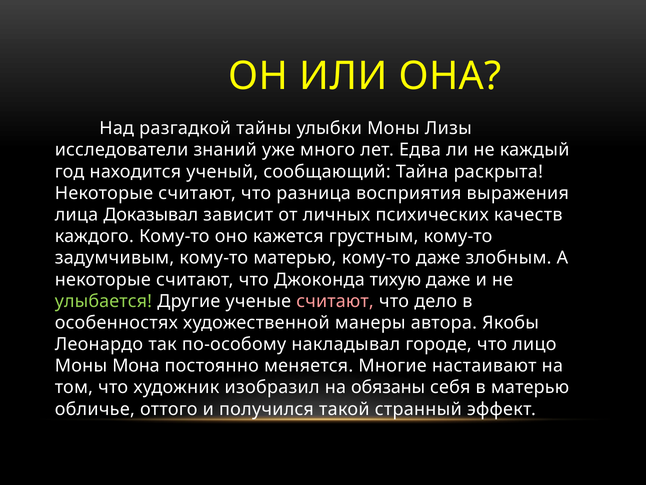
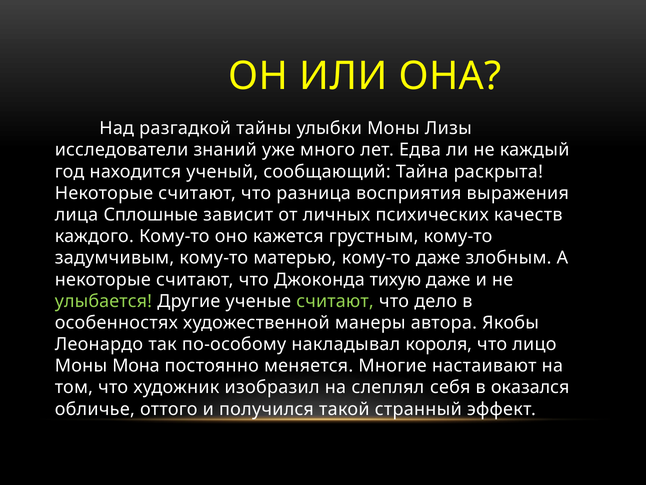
Доказывал: Доказывал -> Сплошные
считают at (335, 301) colour: pink -> light green
городе: городе -> короля
обязаны: обязаны -> слеплял
в матерью: матерью -> оказался
